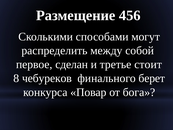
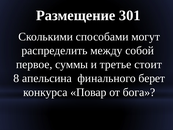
456: 456 -> 301
сделан: сделан -> суммы
чебуреков: чебуреков -> апельсина
